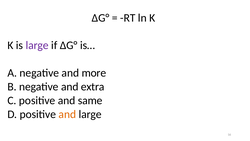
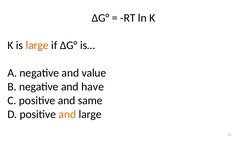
large at (37, 45) colour: purple -> orange
more: more -> value
extra: extra -> have
